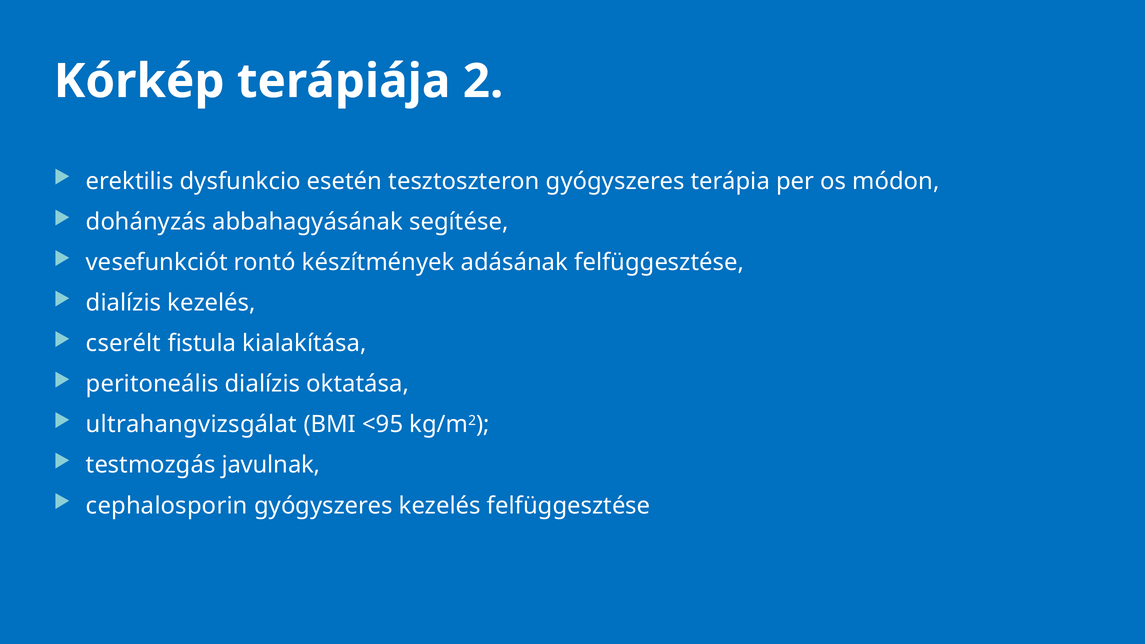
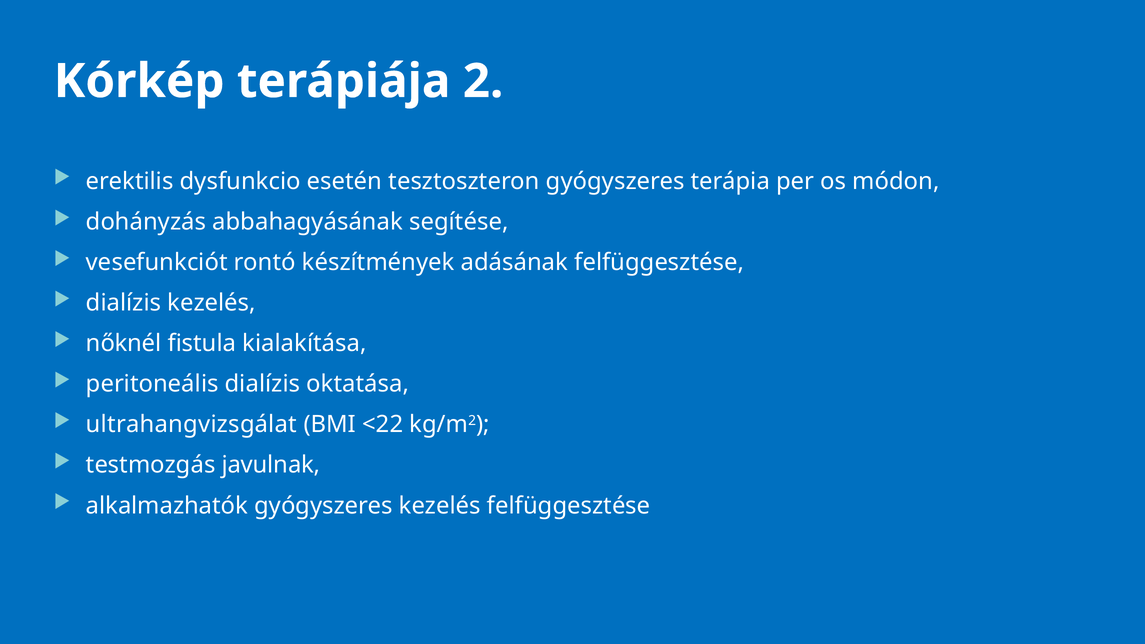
cserélt: cserélt -> nőknél
<95: <95 -> <22
cephalosporin: cephalosporin -> alkalmazhatók
